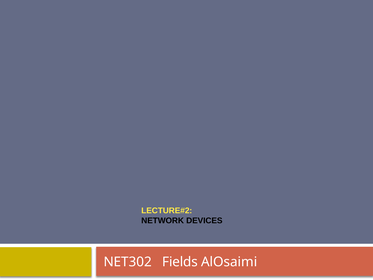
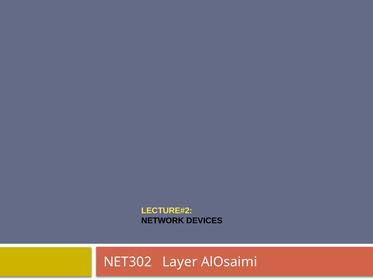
Fields: Fields -> Layer
